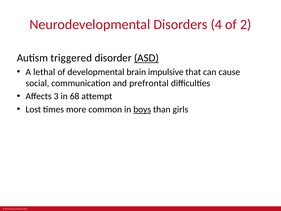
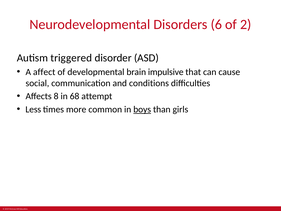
4: 4 -> 6
ASD underline: present -> none
lethal: lethal -> affect
prefrontal: prefrontal -> conditions
3: 3 -> 8
Lost: Lost -> Less
